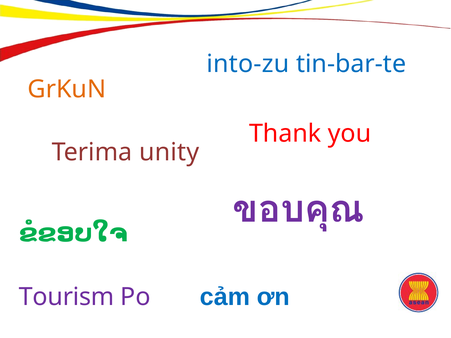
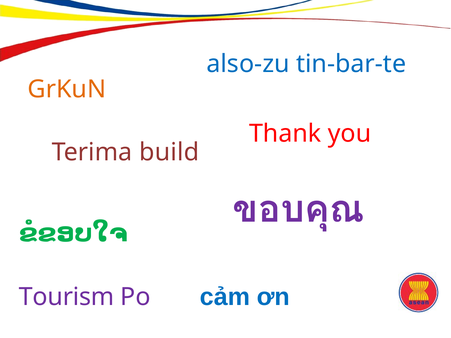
into-zu: into-zu -> also-zu
unity: unity -> build
